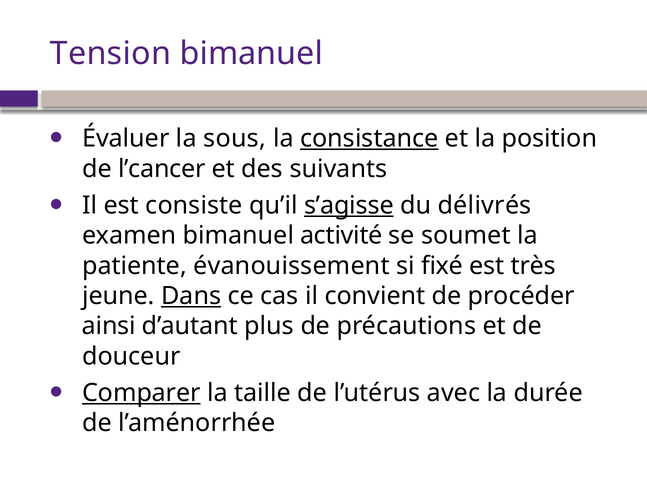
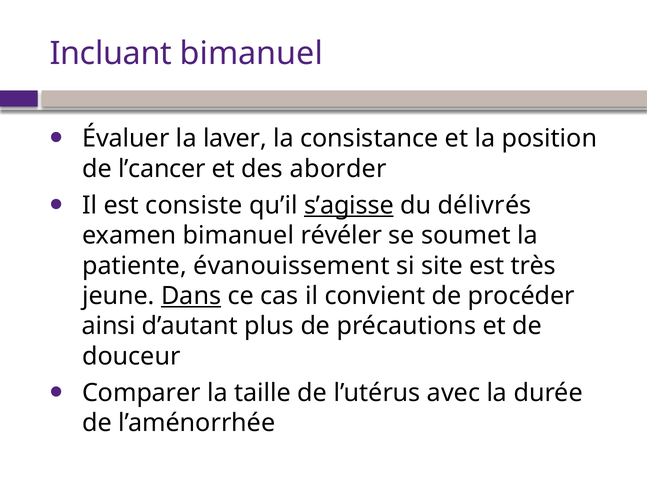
Tension: Tension -> Incluant
sous: sous -> laver
consistance underline: present -> none
suivants: suivants -> aborder
activité: activité -> révéler
fixé: fixé -> site
Comparer underline: present -> none
